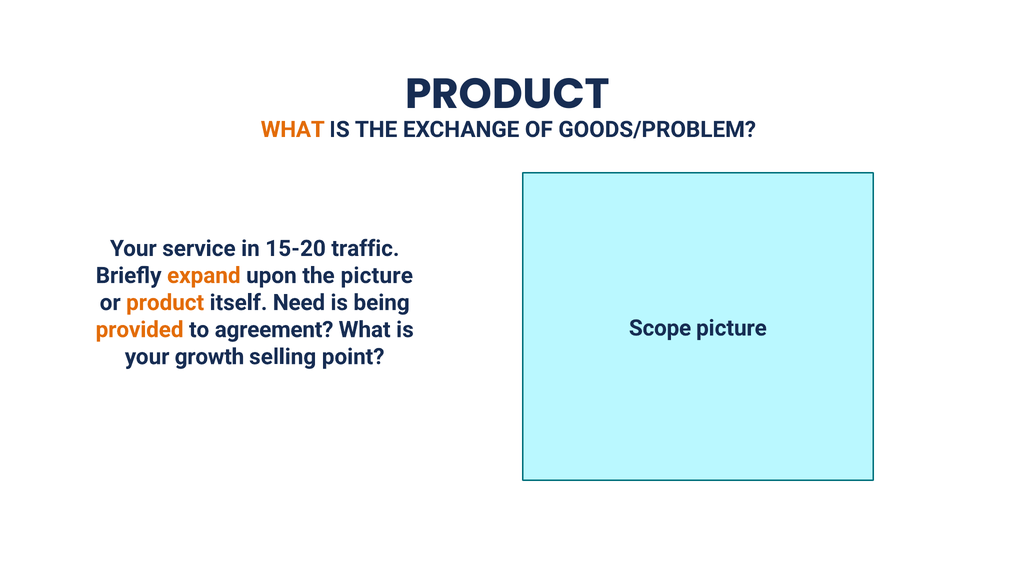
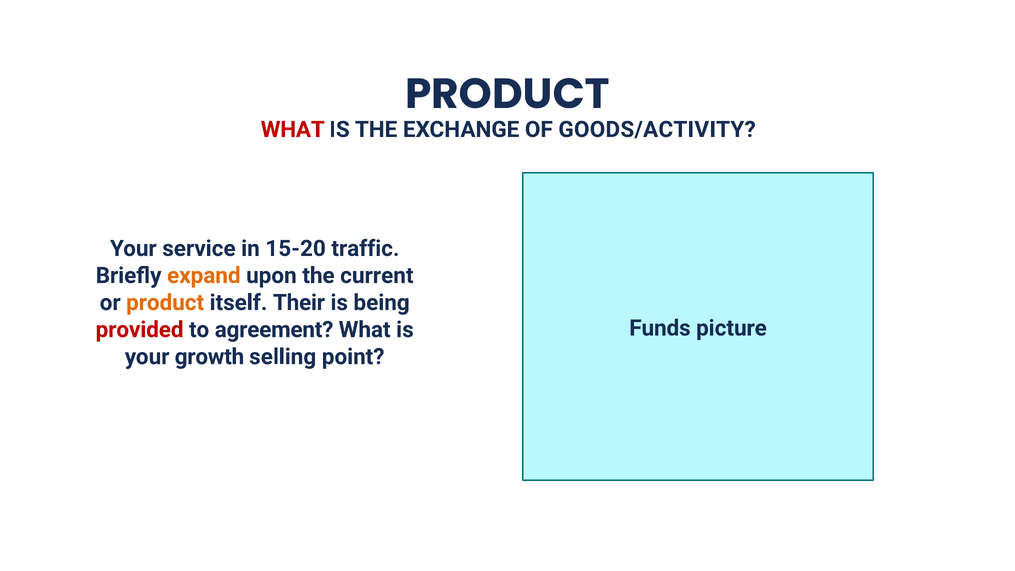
WHAT at (293, 130) colour: orange -> red
GOODS/PROBLEM: GOODS/PROBLEM -> GOODS/ACTIVITY
the picture: picture -> current
Need: Need -> Their
Scope: Scope -> Funds
provided colour: orange -> red
